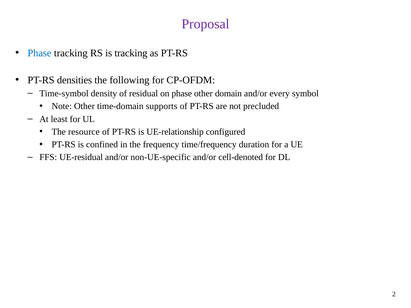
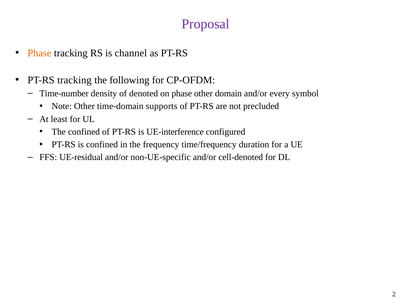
Phase at (39, 53) colour: blue -> orange
is tracking: tracking -> channel
PT-RS densities: densities -> tracking
Time-symbol: Time-symbol -> Time-number
residual: residual -> denoted
The resource: resource -> confined
UE-relationship: UE-relationship -> UE-interference
